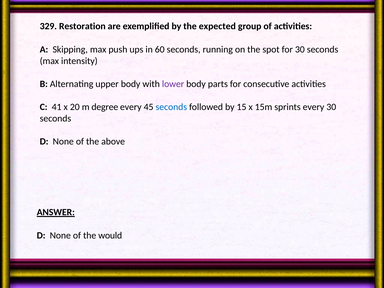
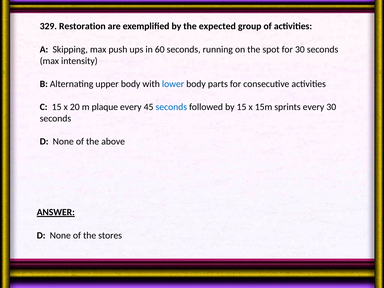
lower colour: purple -> blue
C 41: 41 -> 15
degree: degree -> plaque
would: would -> stores
